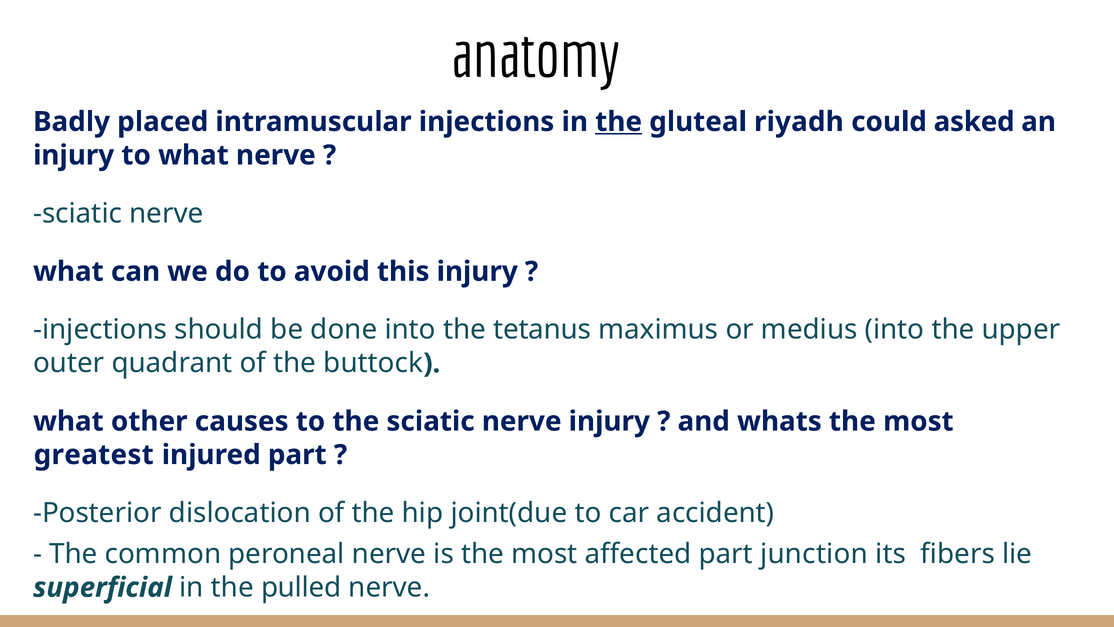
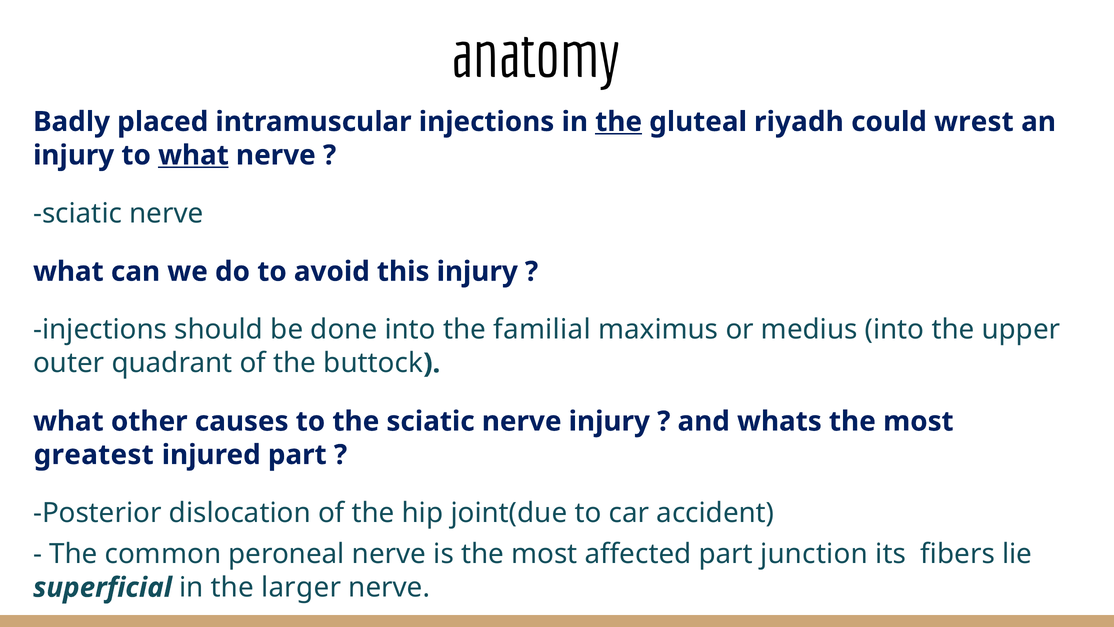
asked: asked -> wrest
what at (193, 155) underline: none -> present
tetanus: tetanus -> familial
pulled: pulled -> larger
